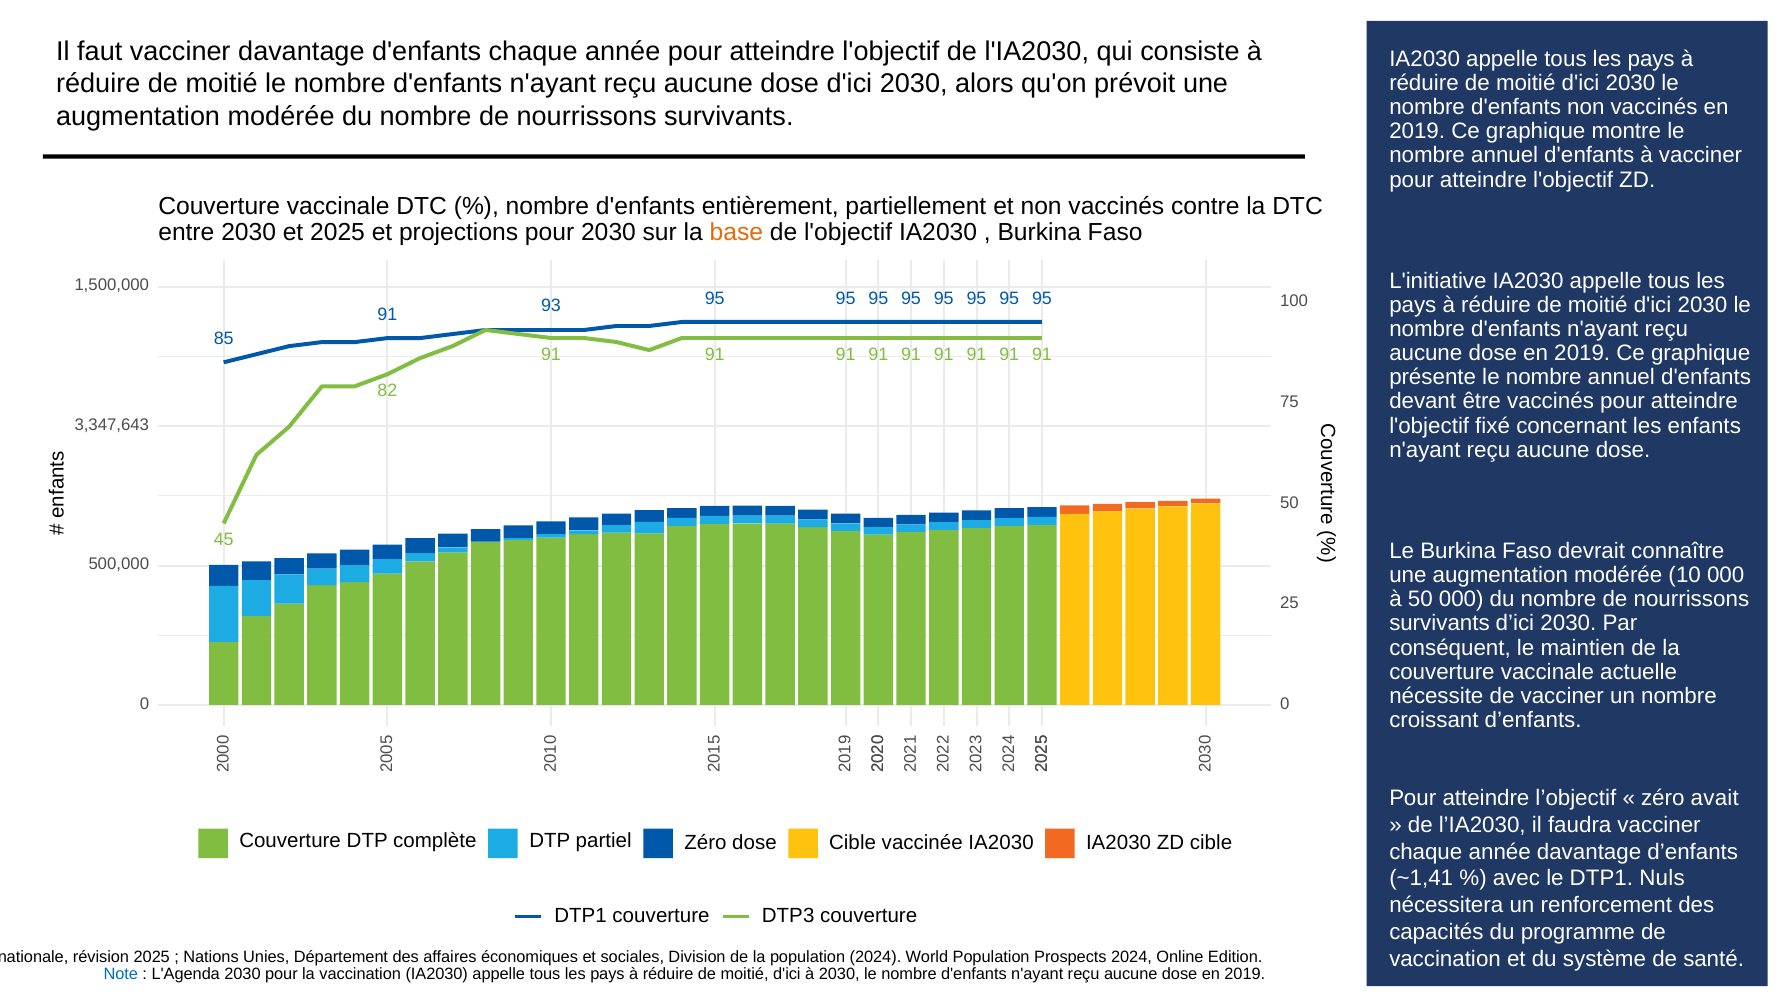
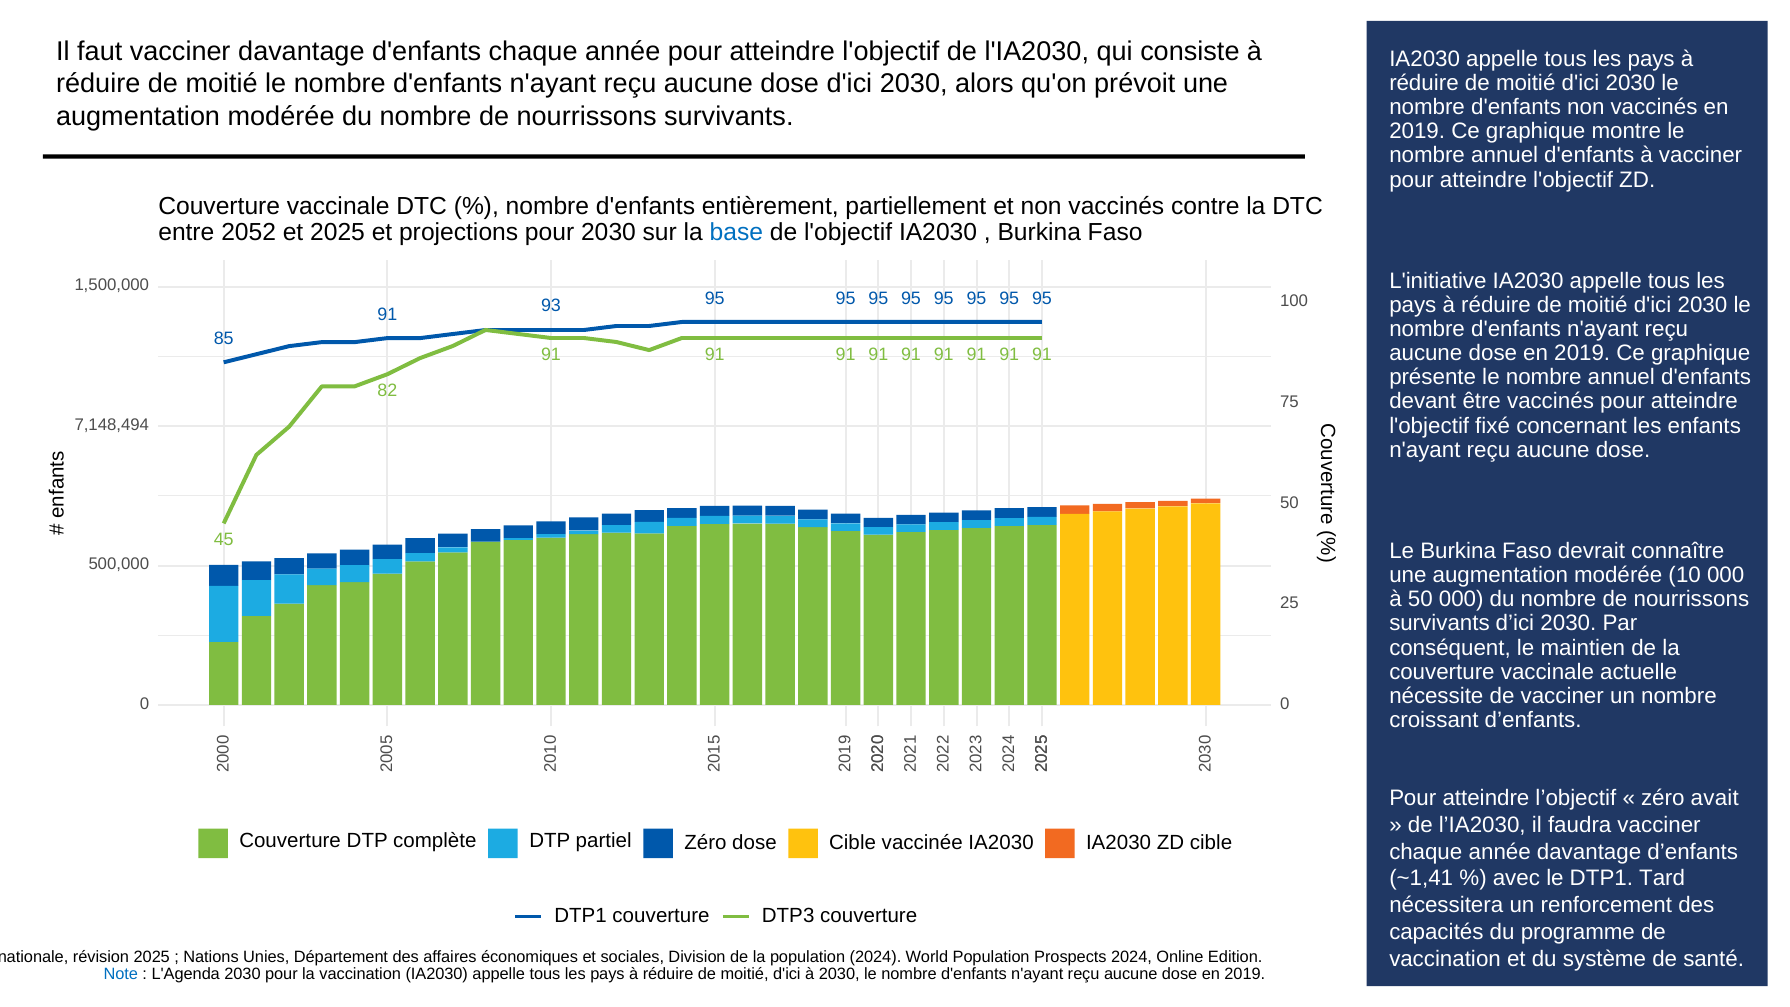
entre 2030: 2030 -> 2052
base colour: orange -> blue
3,347,643: 3,347,643 -> 7,148,494
Nuls: Nuls -> Tard
